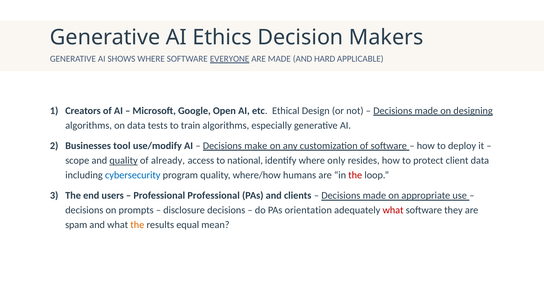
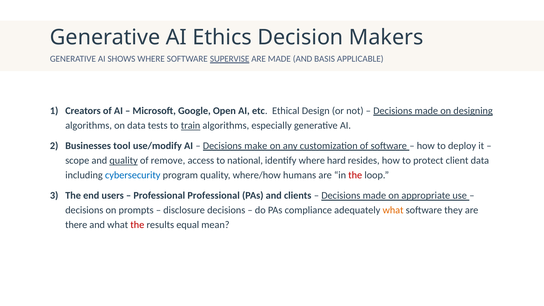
EVERYONE: EVERYONE -> SUPERVISE
HARD: HARD -> BASIS
train underline: none -> present
already: already -> remove
only: only -> hard
orientation: orientation -> compliance
what at (393, 210) colour: red -> orange
spam: spam -> there
the at (137, 225) colour: orange -> red
